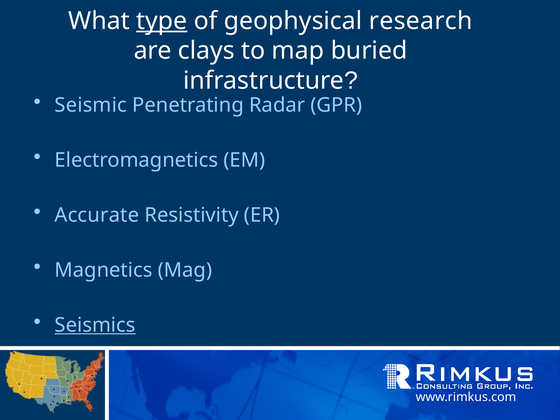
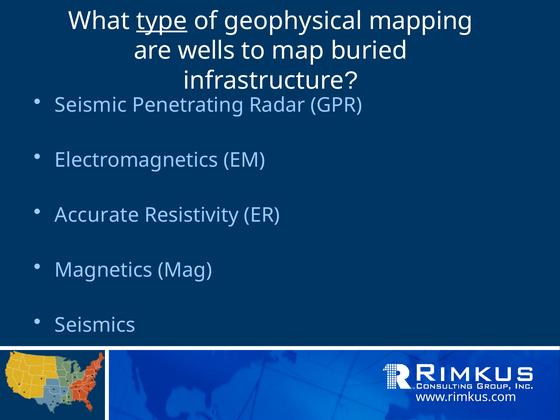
research: research -> mapping
clays: clays -> wells
Seismics underline: present -> none
